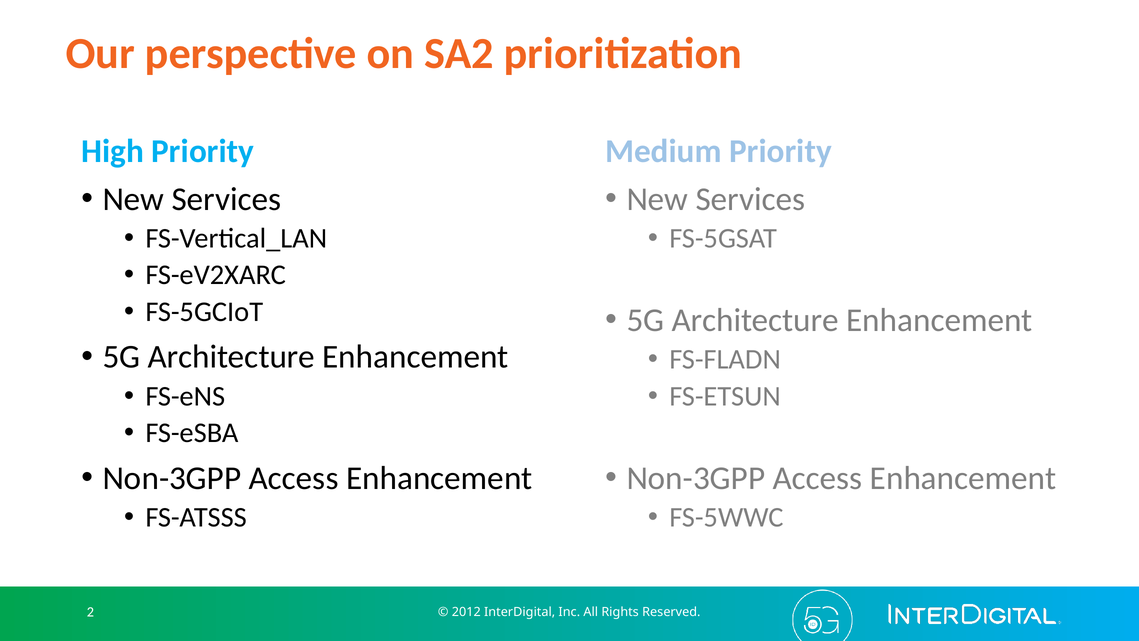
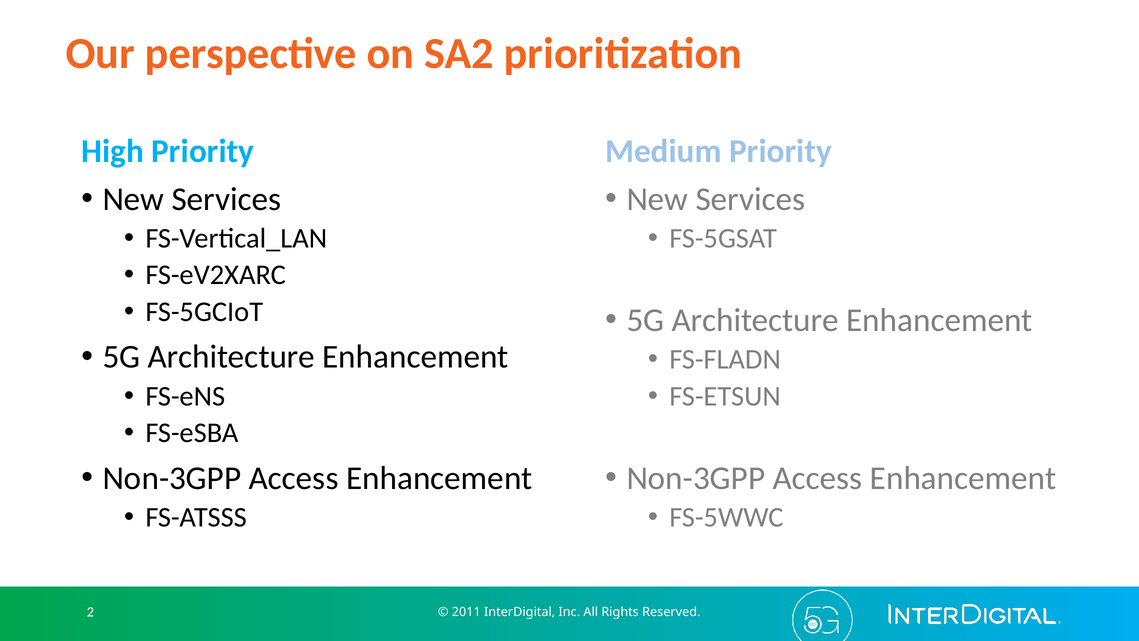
2012: 2012 -> 2011
